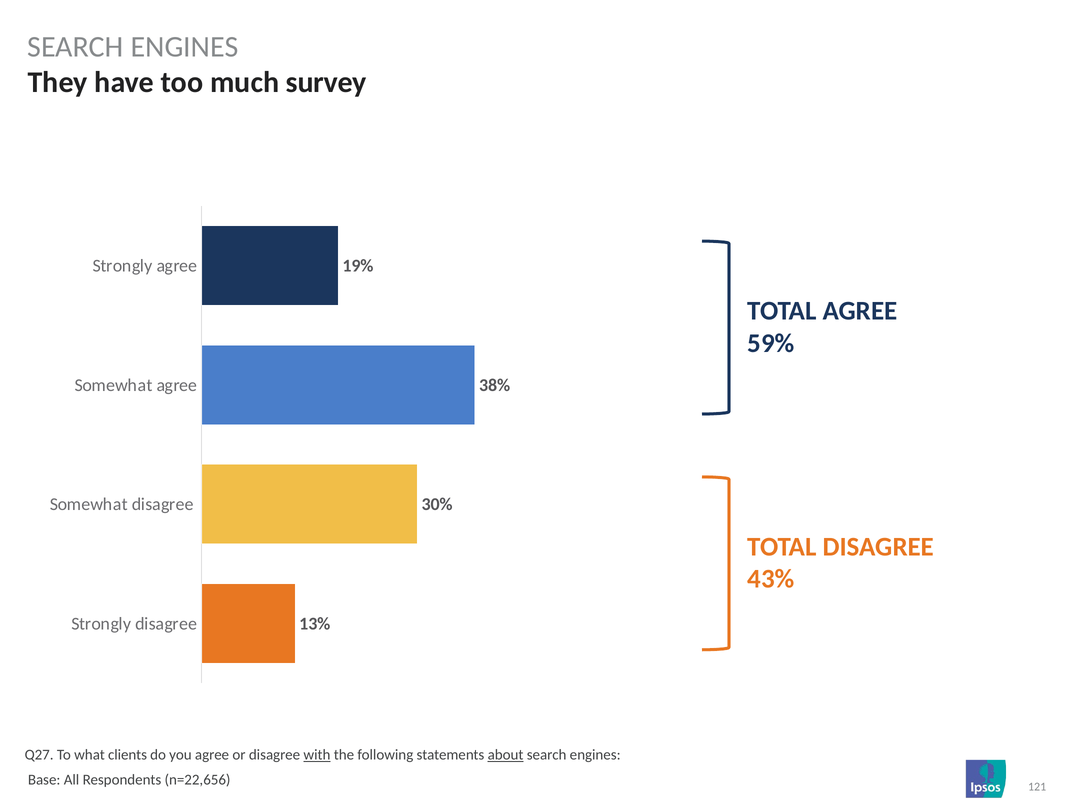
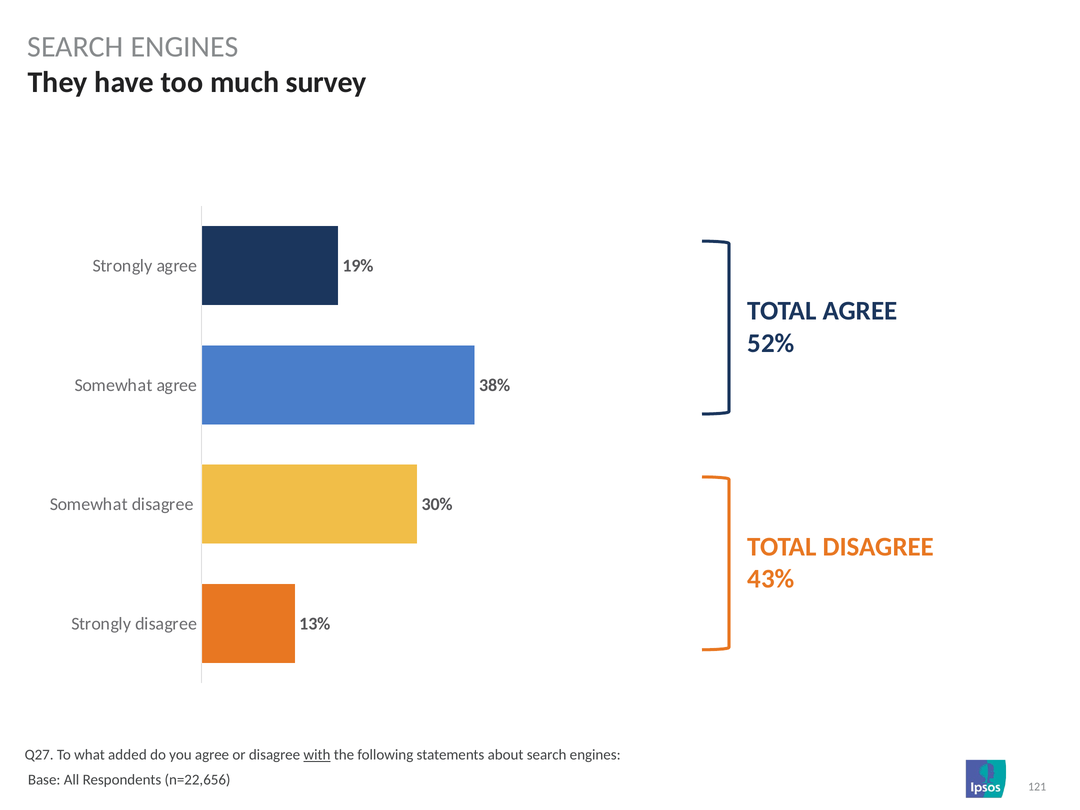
59%: 59% -> 52%
clients: clients -> added
about underline: present -> none
